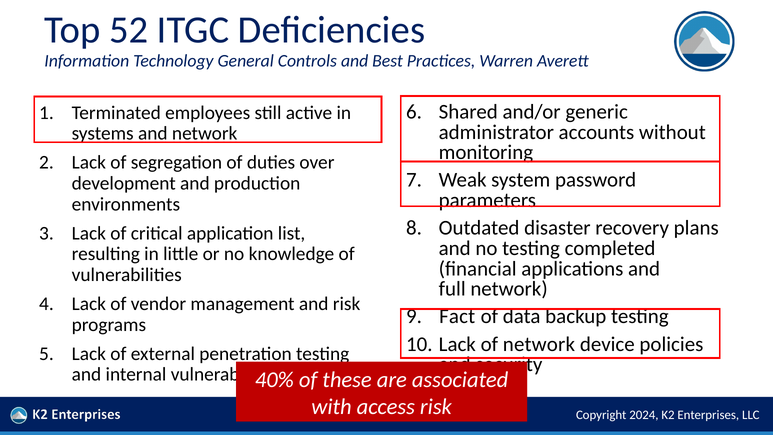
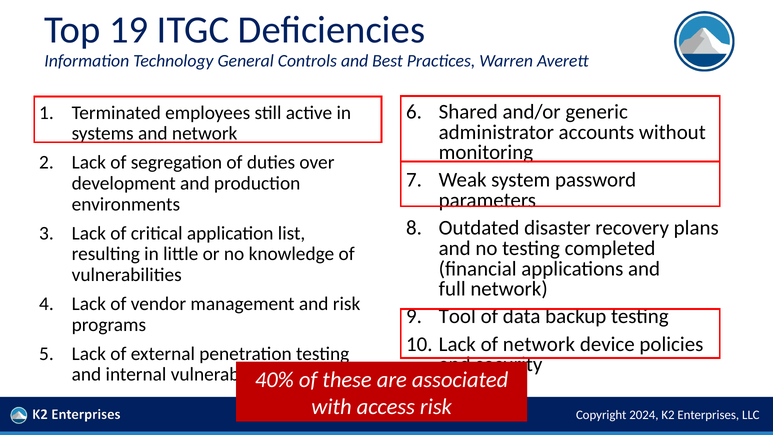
52: 52 -> 19
Fact: Fact -> Tool
